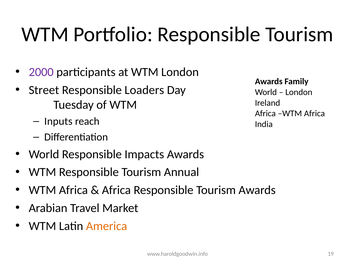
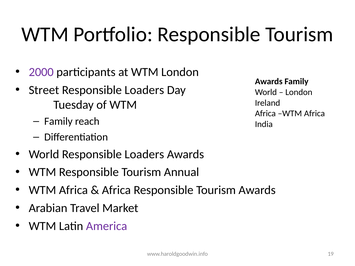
Inputs at (58, 121): Inputs -> Family
World Responsible Impacts: Impacts -> Loaders
America colour: orange -> purple
